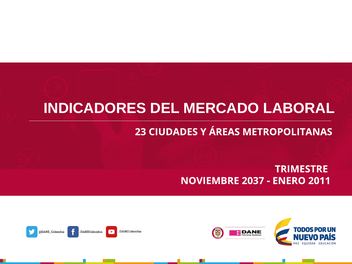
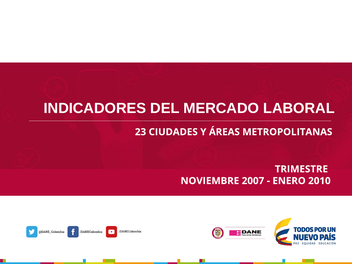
2037: 2037 -> 2007
2011: 2011 -> 2010
